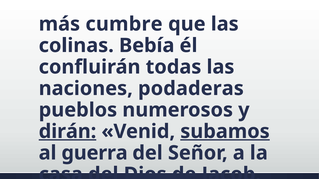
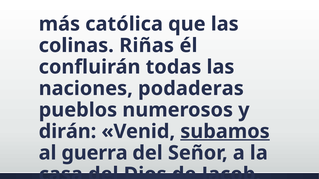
cumbre: cumbre -> católica
Bebía: Bebía -> Riñas
dirán underline: present -> none
